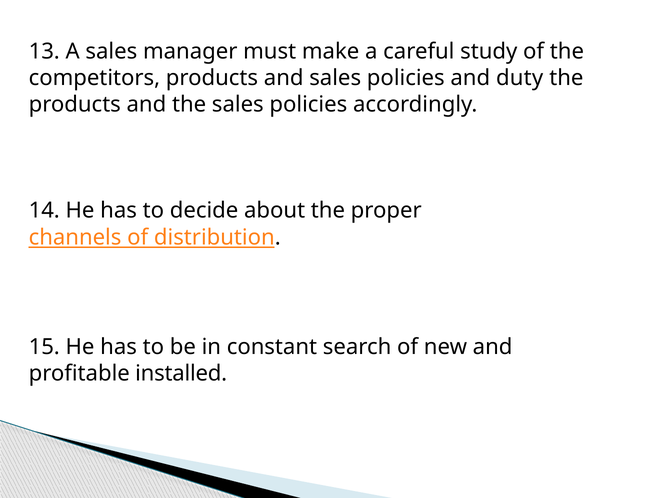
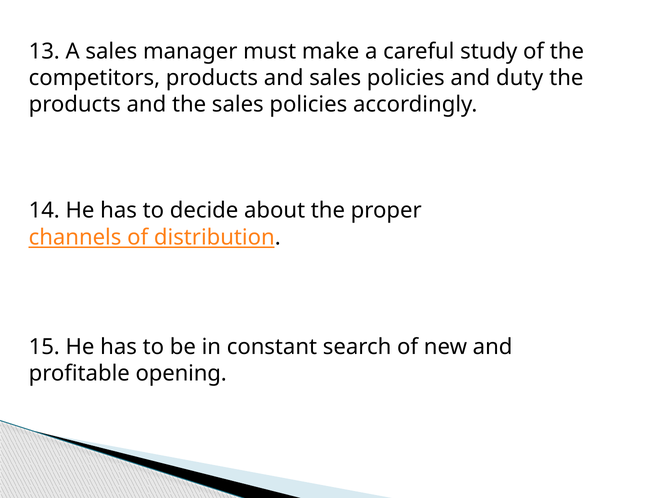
installed: installed -> opening
